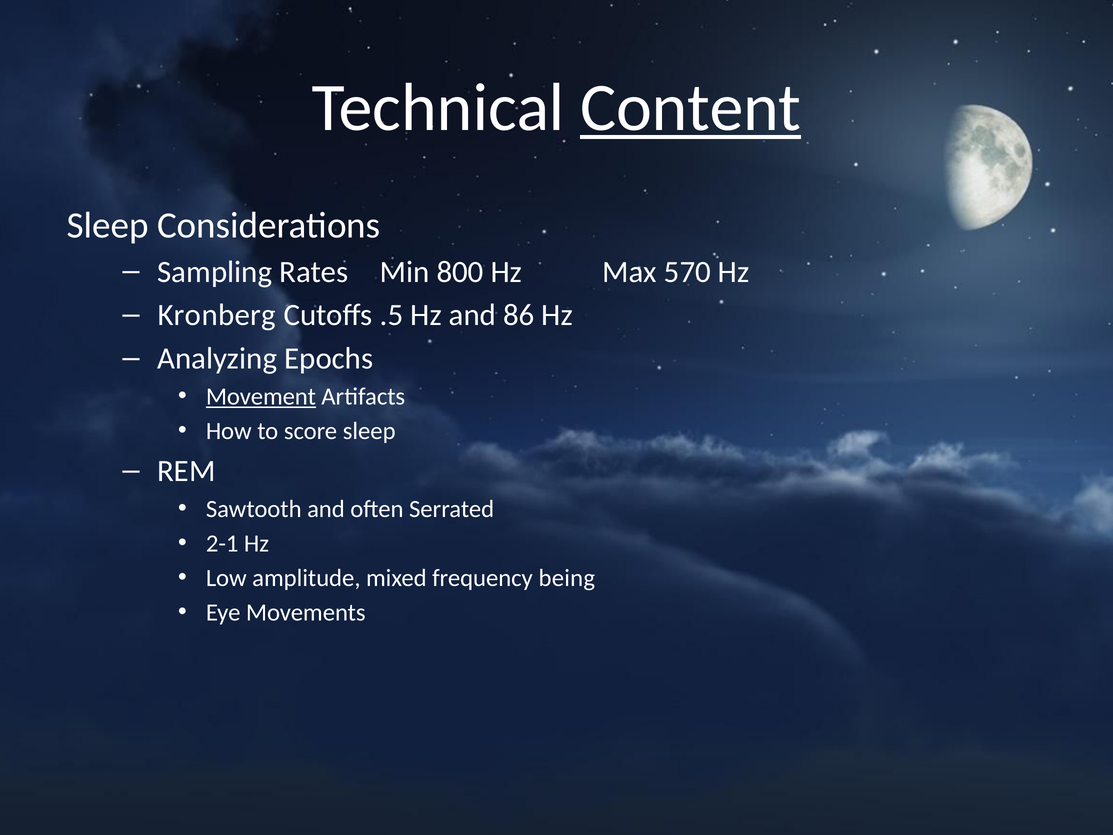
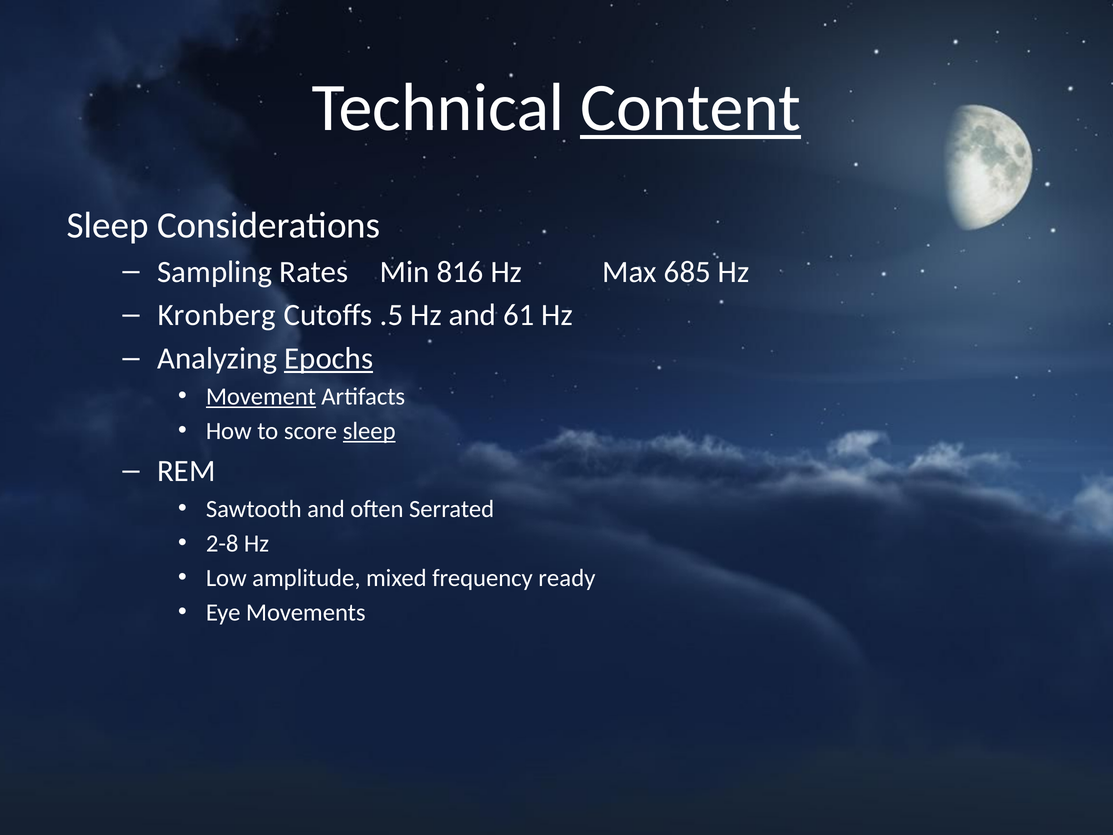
800: 800 -> 816
570: 570 -> 685
86: 86 -> 61
Epochs underline: none -> present
sleep at (369, 431) underline: none -> present
2-1: 2-1 -> 2-8
being: being -> ready
